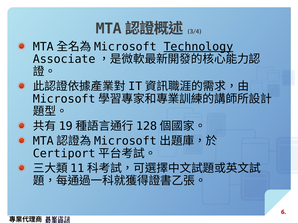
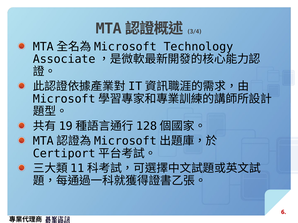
Technology underline: present -> none
